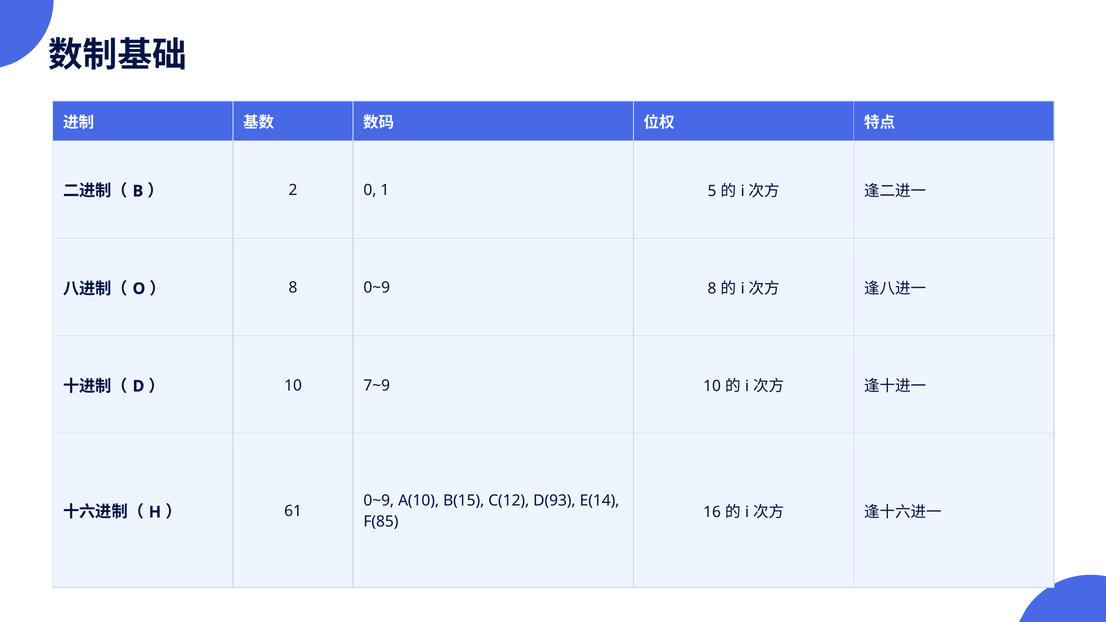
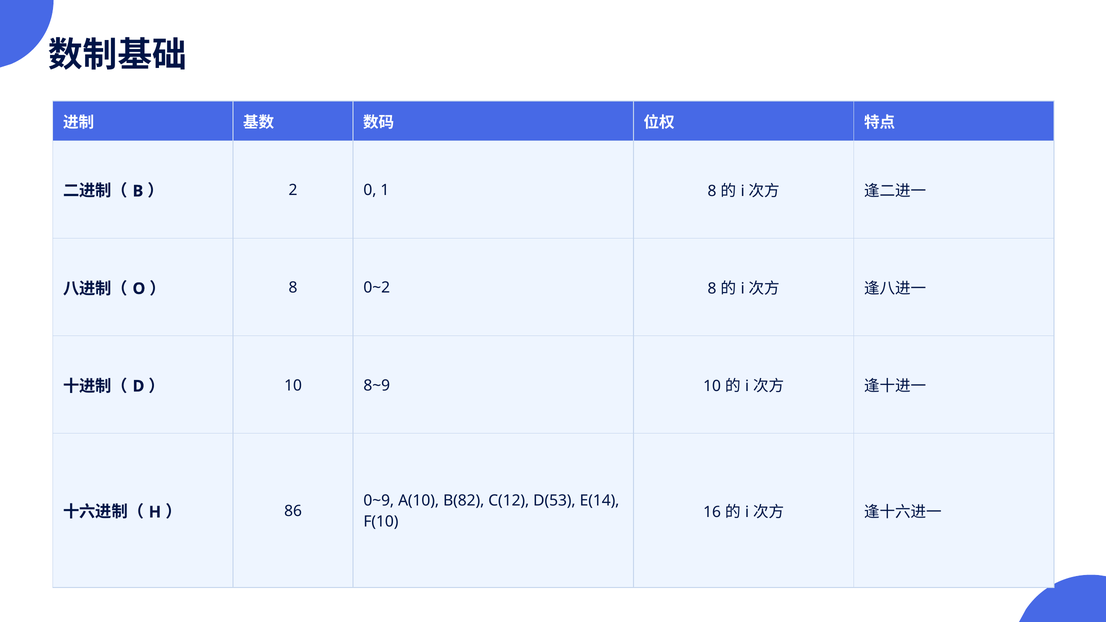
1 5: 5 -> 8
8 0~9: 0~9 -> 0~2
7~9: 7~9 -> 8~9
B(15: B(15 -> B(82
D(93: D(93 -> D(53
61: 61 -> 86
F(85: F(85 -> F(10
